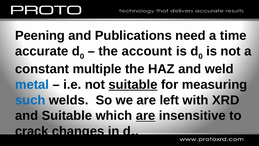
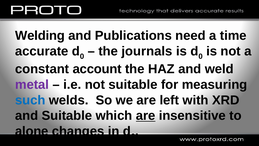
Peening: Peening -> Welding
account: account -> journals
multiple: multiple -> account
metal colour: blue -> purple
suitable at (133, 84) underline: present -> none
crack: crack -> alone
